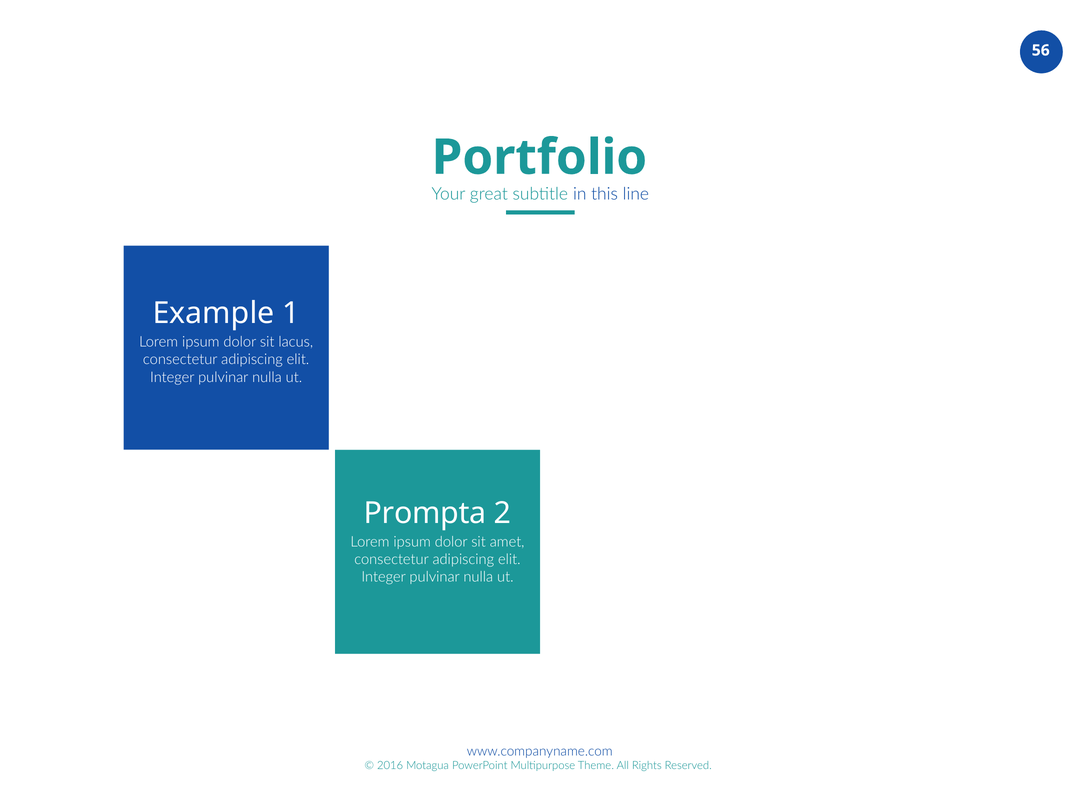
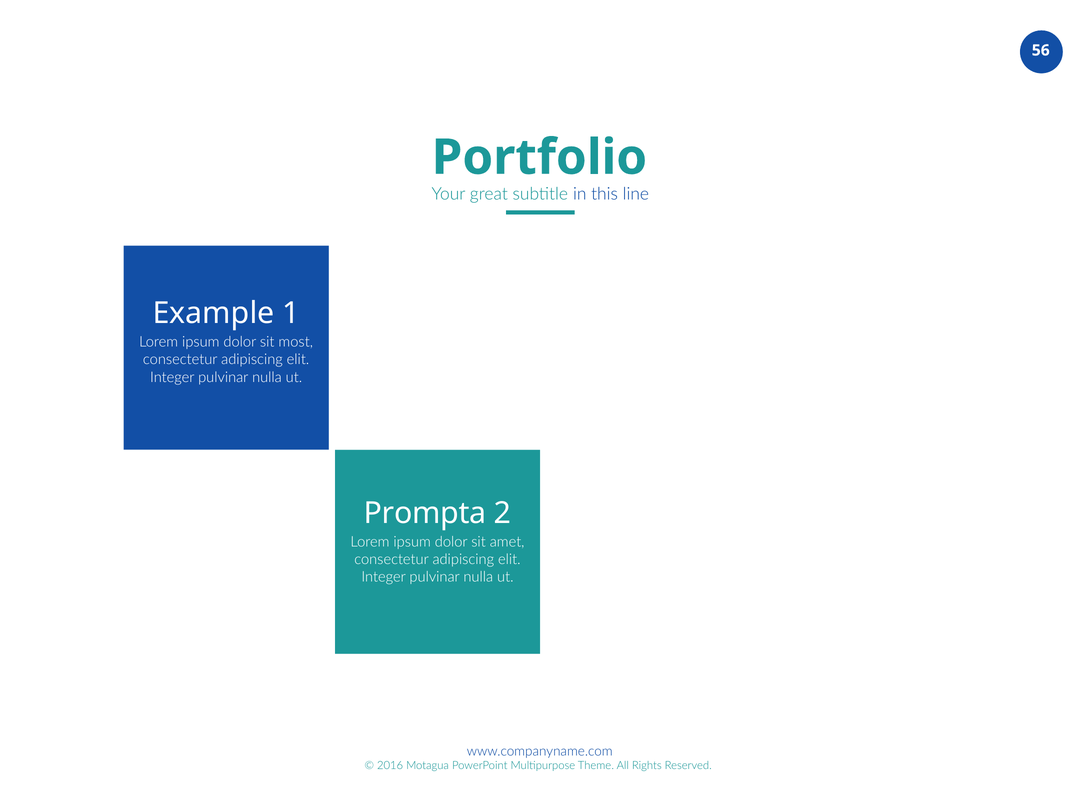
lacus: lacus -> most
